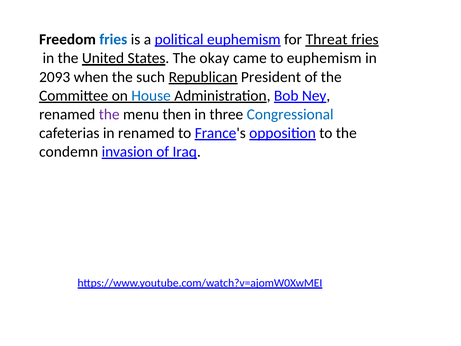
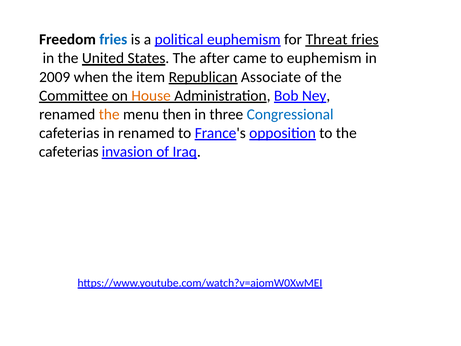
okay: okay -> after
2093: 2093 -> 2009
such: such -> item
President: President -> Associate
House colour: blue -> orange
the at (109, 114) colour: purple -> orange
condemn at (69, 152): condemn -> cafeterias
